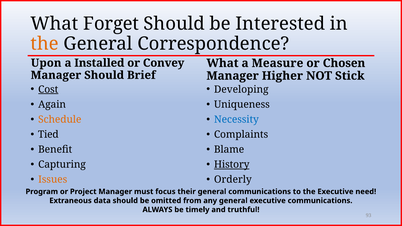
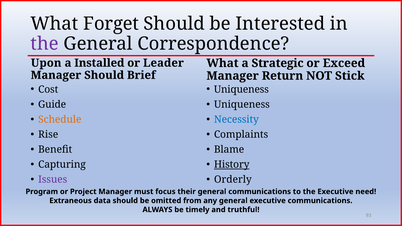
the at (45, 44) colour: orange -> purple
Convey: Convey -> Leader
Measure: Measure -> Strategic
Chosen: Chosen -> Exceed
Higher: Higher -> Return
Cost underline: present -> none
Developing at (241, 89): Developing -> Uniqueness
Again: Again -> Guide
Tied: Tied -> Rise
Issues colour: orange -> purple
